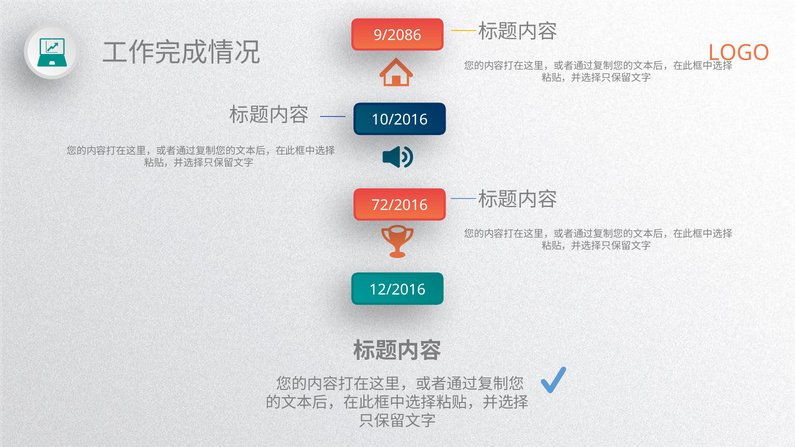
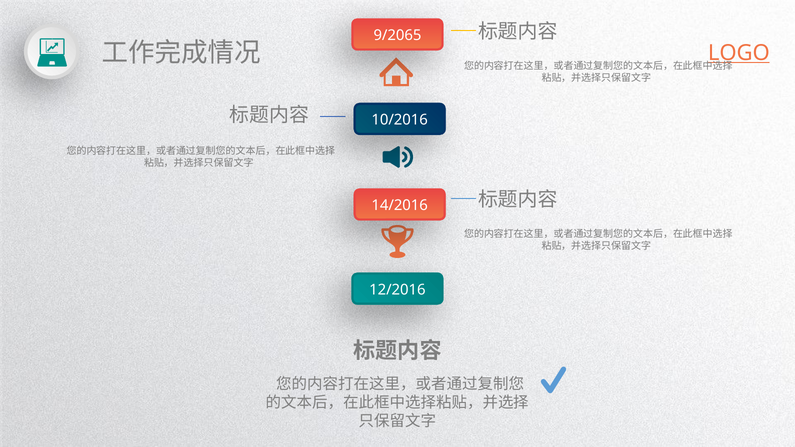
9/2086: 9/2086 -> 9/2065
LOGO underline: none -> present
72/2016: 72/2016 -> 14/2016
